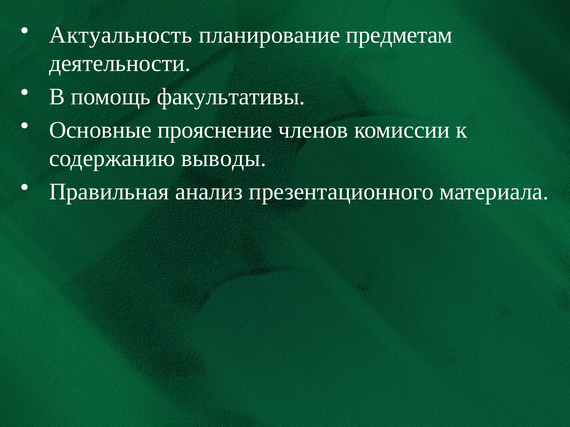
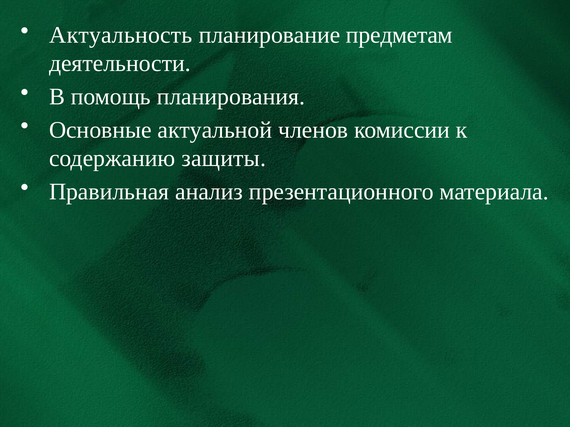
факультативы: факультативы -> планирования
прояснение: прояснение -> актуальной
выводы: выводы -> защиты
